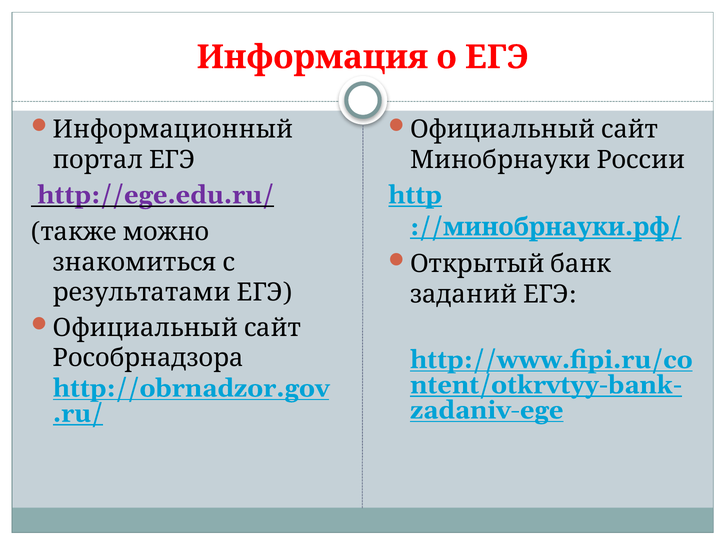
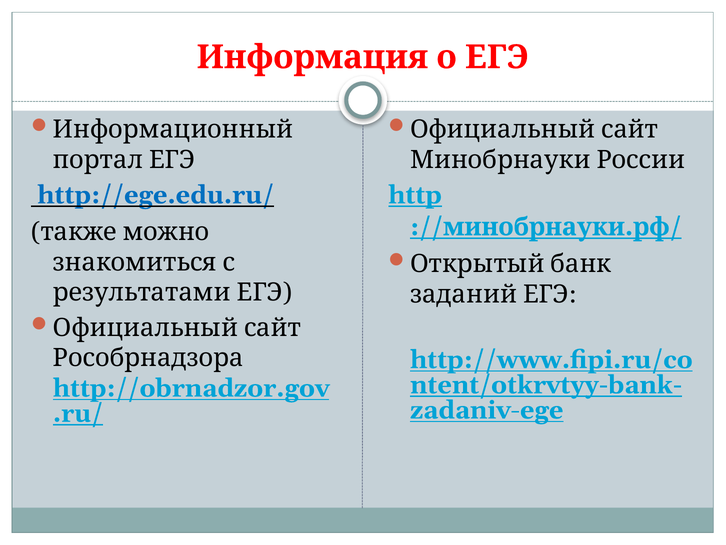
http://ege.edu.ru/ colour: purple -> blue
